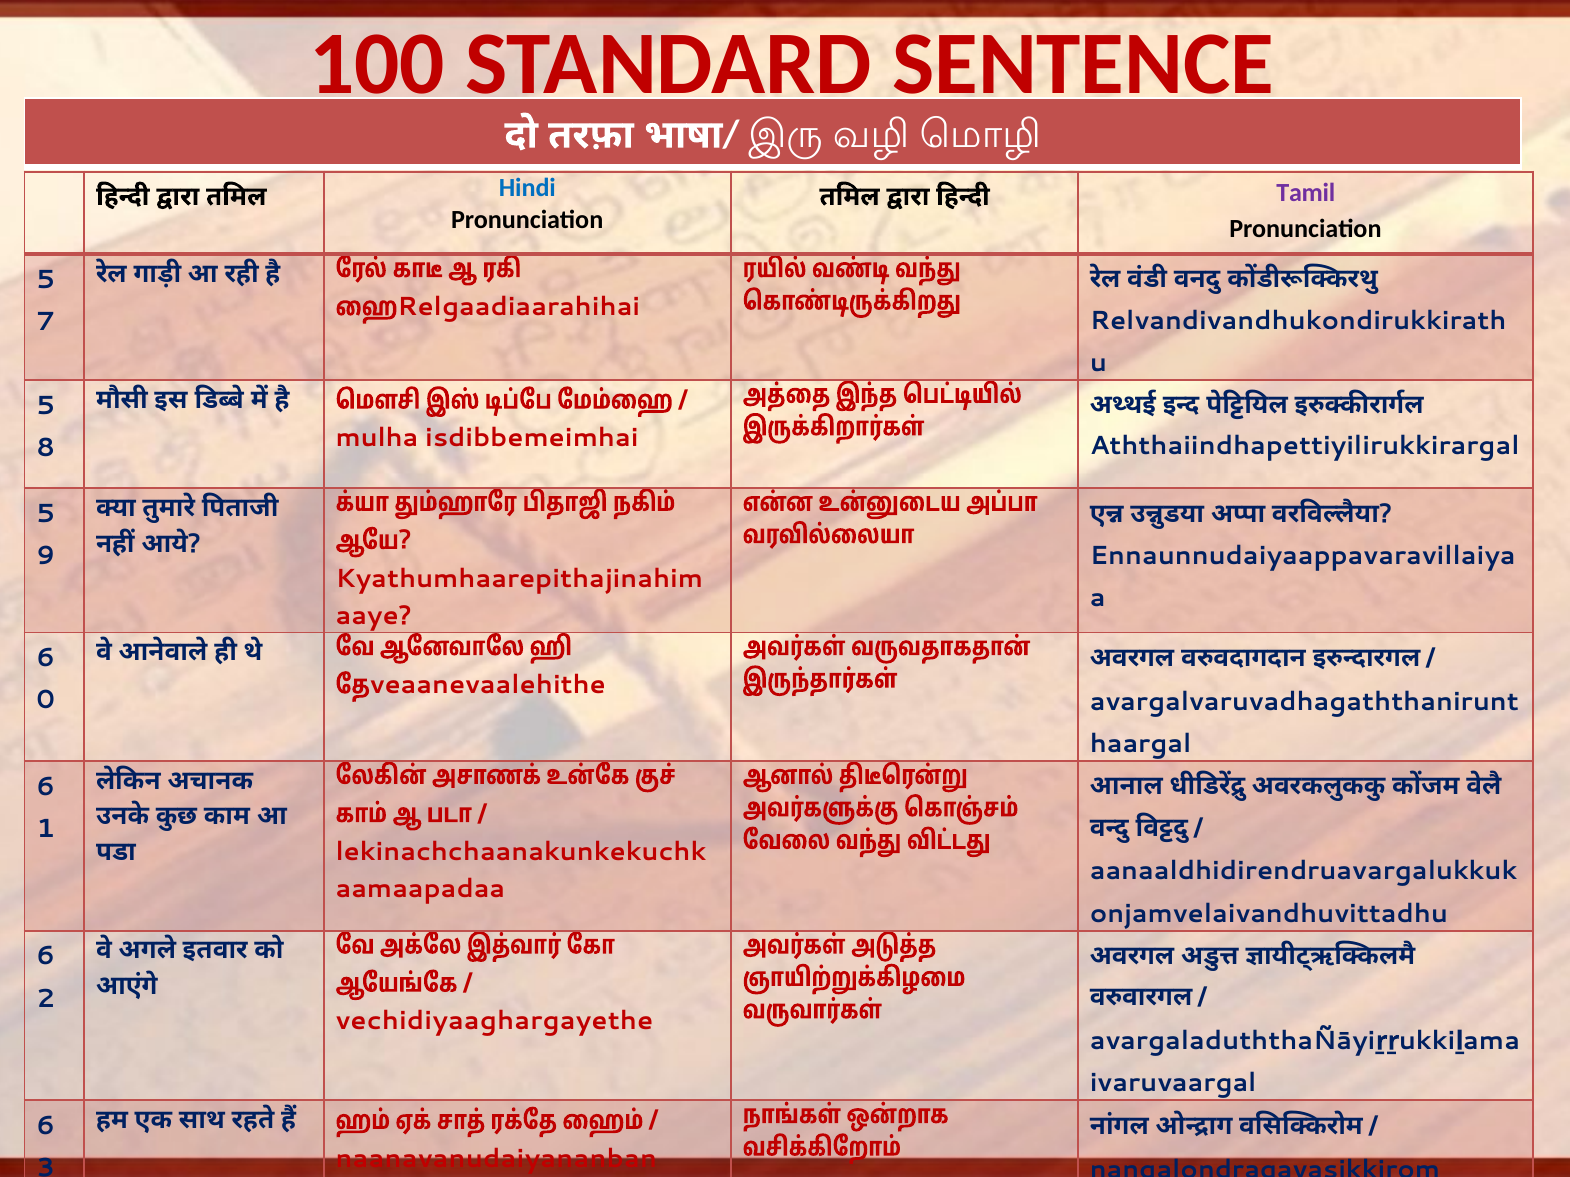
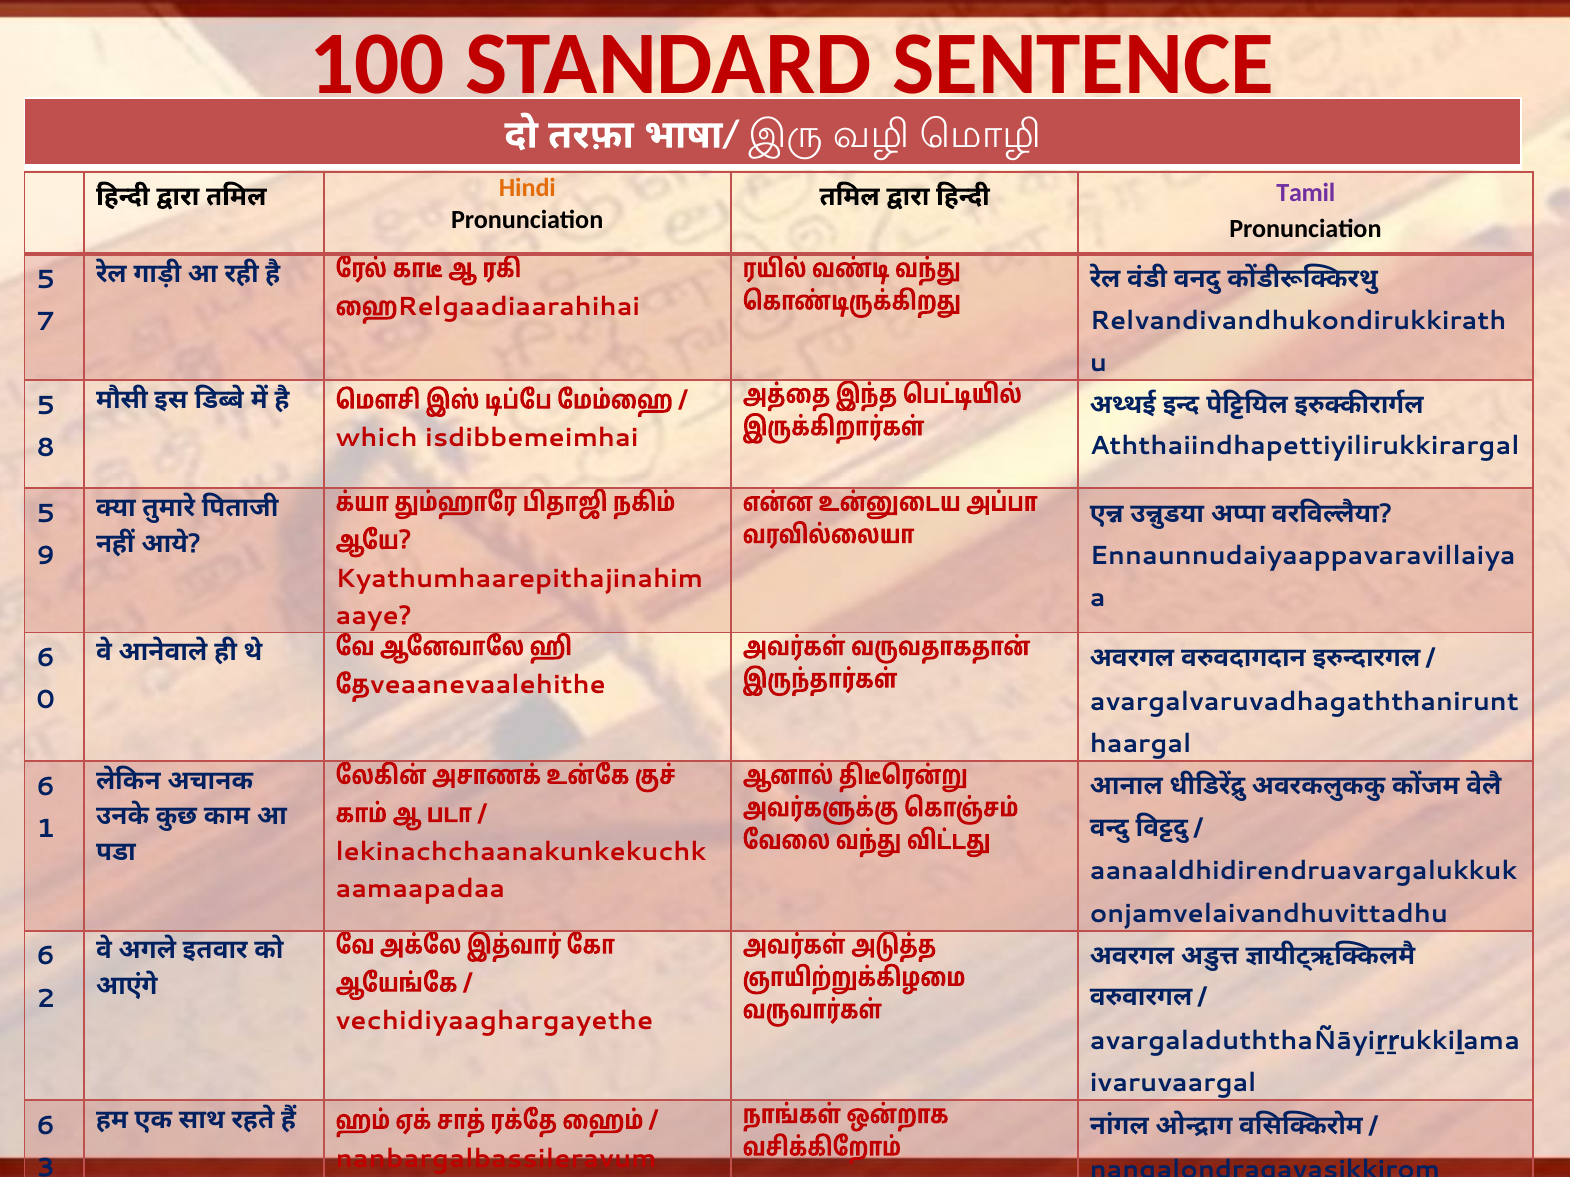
Hindi colour: blue -> orange
mulha: mulha -> which
naanavanudaiyananban: naanavanudaiyananban -> nanbargalbassileravum
